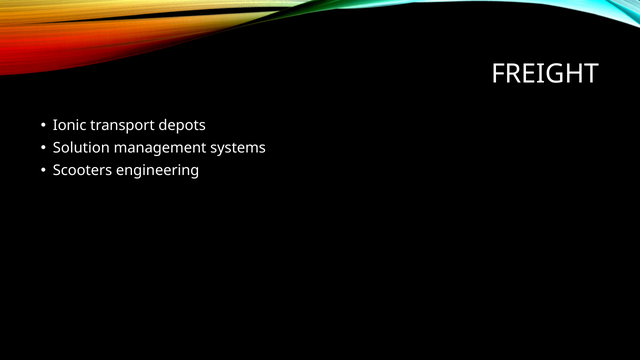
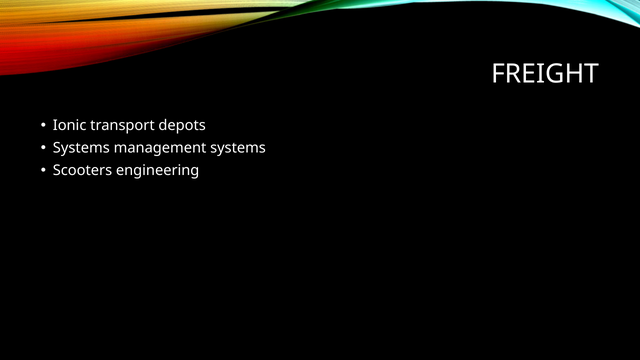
Solution at (81, 148): Solution -> Systems
